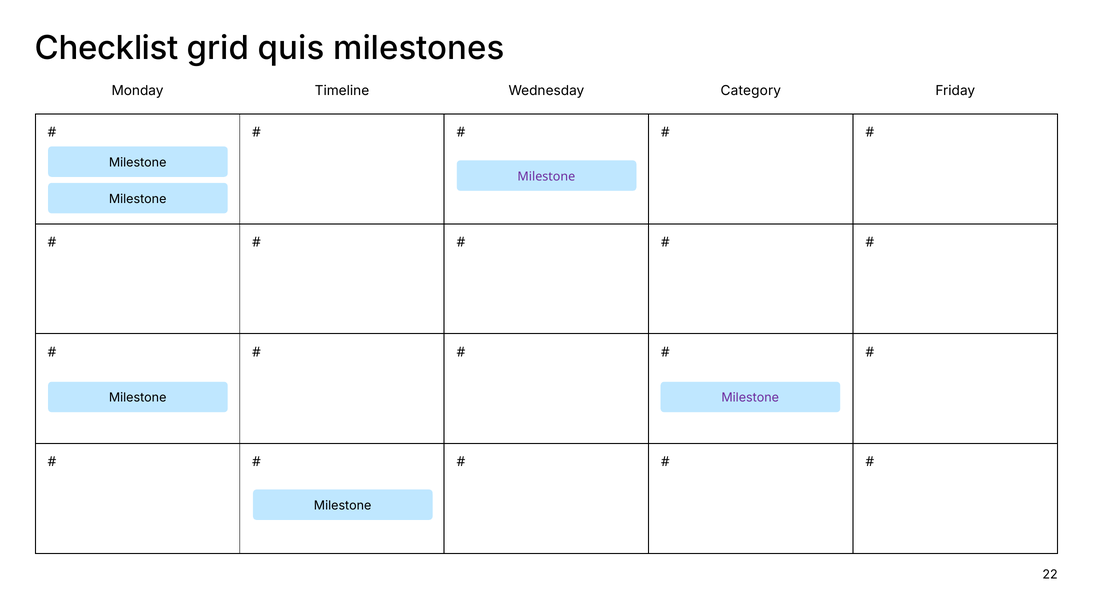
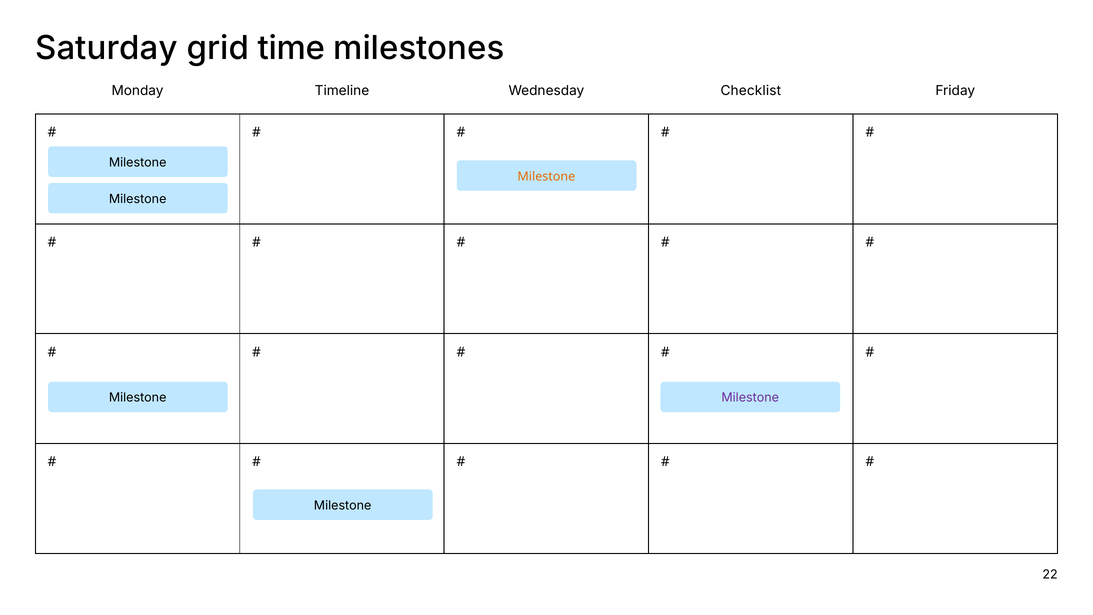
Checklist: Checklist -> Saturday
quis: quis -> time
Category: Category -> Checklist
Milestone at (546, 176) colour: purple -> orange
